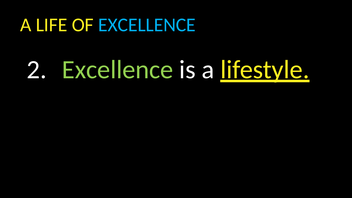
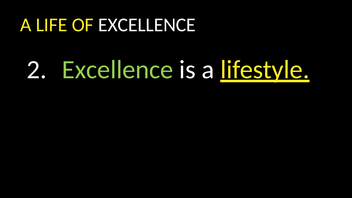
EXCELLENCE at (147, 25) colour: light blue -> white
